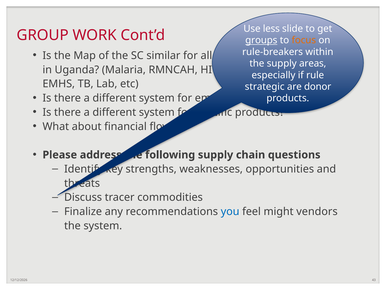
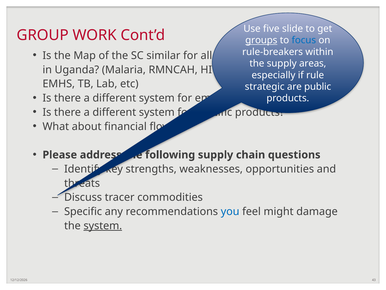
less: less -> five
focus colour: orange -> blue
are donor: donor -> public
Finalize at (83, 211): Finalize -> Specific
vendors: vendors -> damage
system at (103, 225) underline: none -> present
